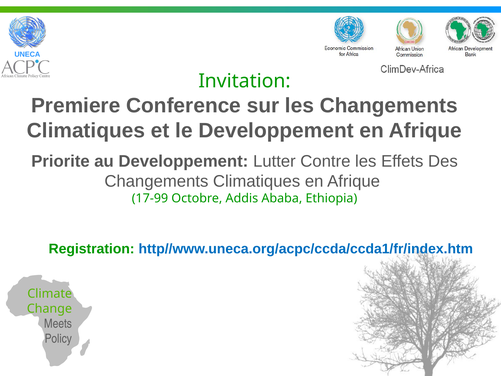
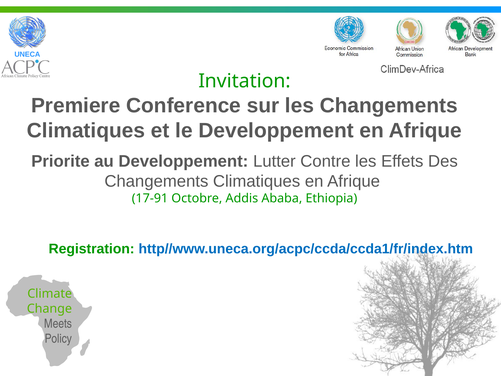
17-99: 17-99 -> 17-91
